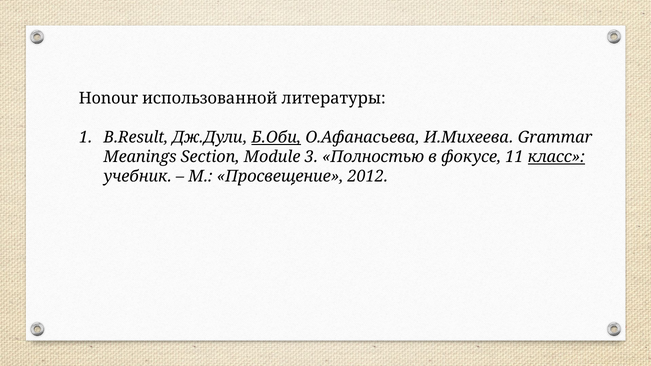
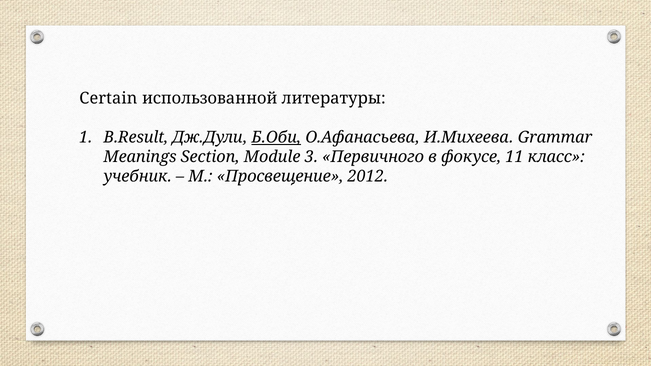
Honour: Honour -> Certain
Полностью: Полностью -> Первичного
класс underline: present -> none
